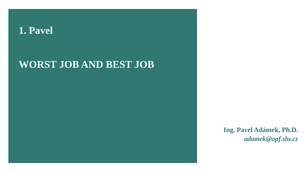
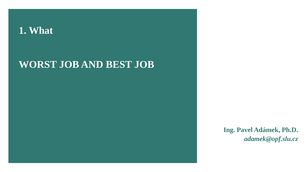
1 Pavel: Pavel -> What
